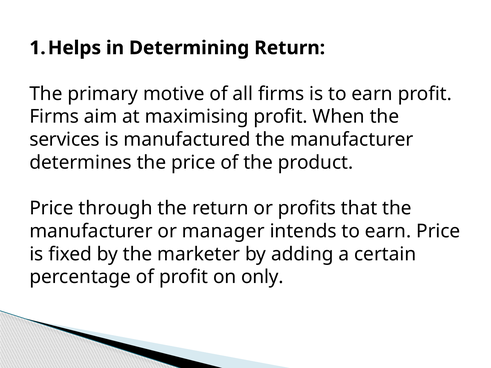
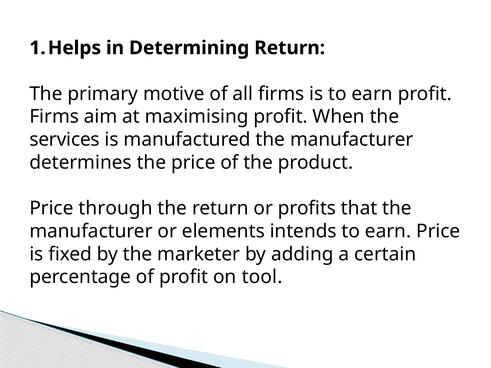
manager: manager -> elements
only: only -> tool
